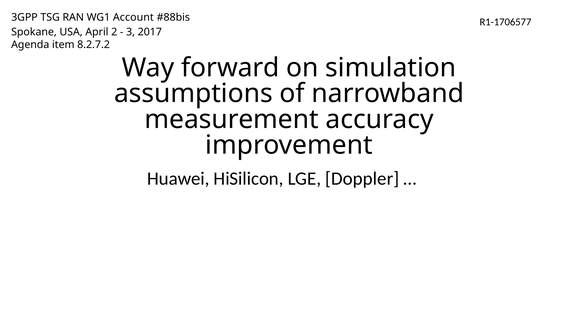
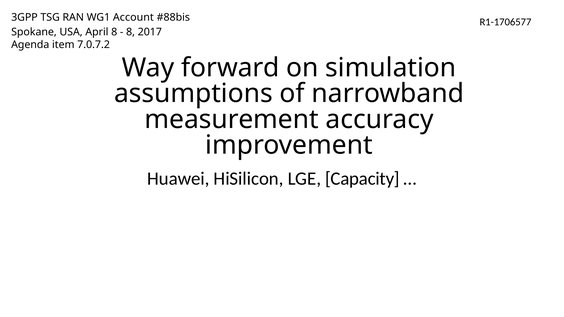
April 2: 2 -> 8
3 at (131, 32): 3 -> 8
8.2.7.2: 8.2.7.2 -> 7.0.7.2
Doppler: Doppler -> Capacity
